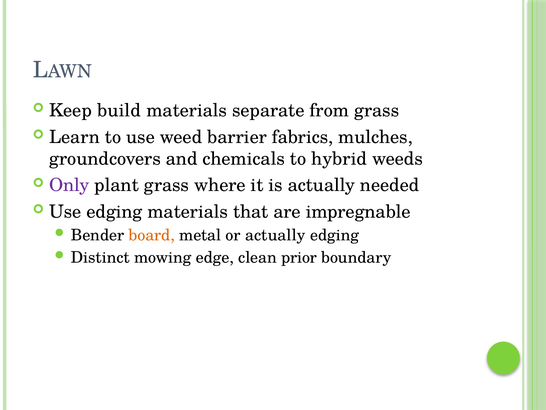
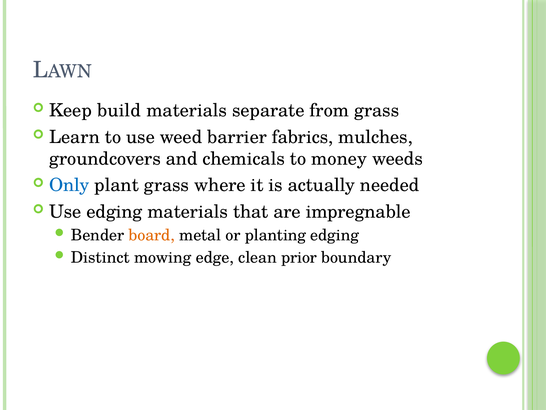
hybrid: hybrid -> money
Only colour: purple -> blue
or actually: actually -> planting
